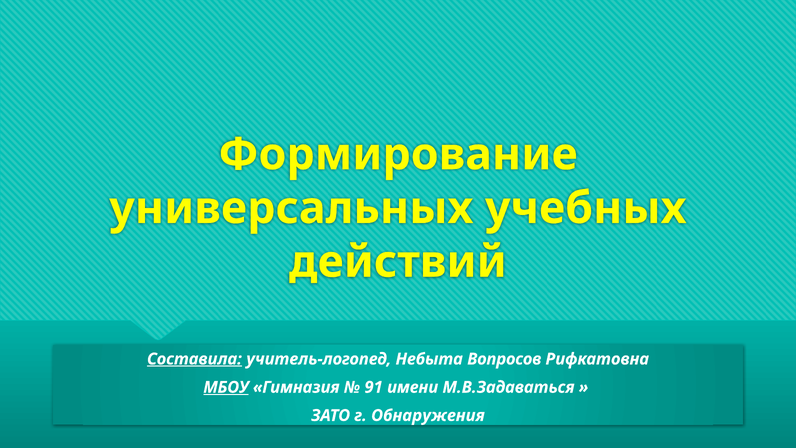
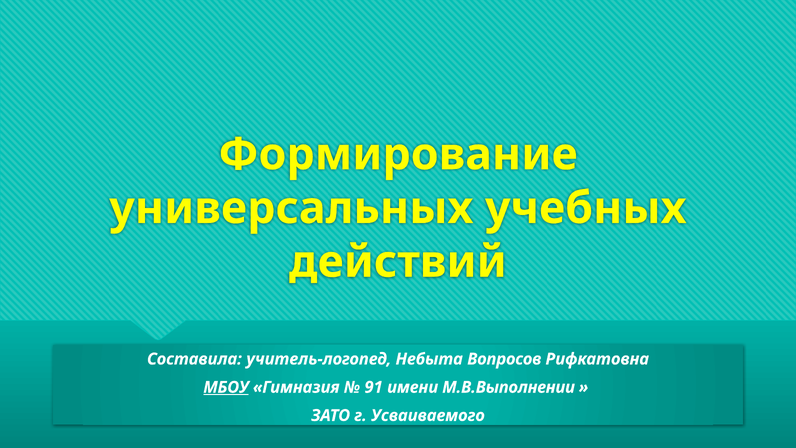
Составила underline: present -> none
М.В.Задаваться: М.В.Задаваться -> М.В.Выполнении
Обнаружения: Обнаружения -> Усваиваемого
